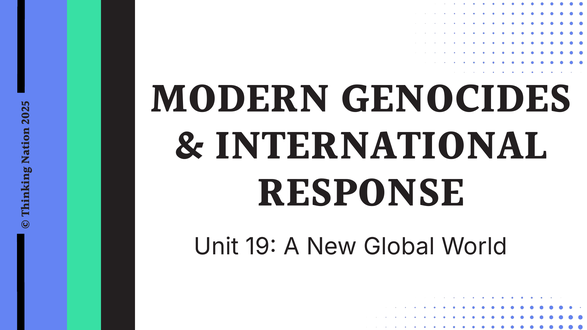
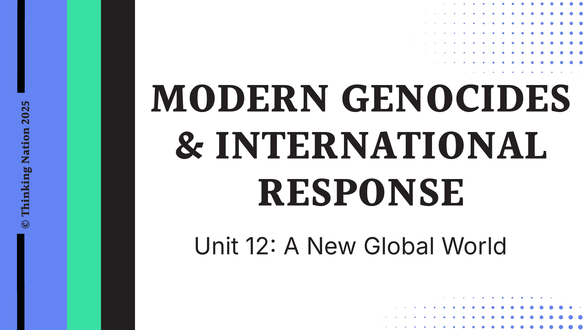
19: 19 -> 12
